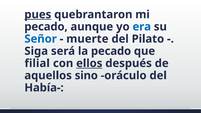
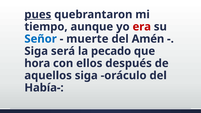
pecado at (46, 27): pecado -> tiempo
era colour: blue -> red
Pilato: Pilato -> Amén
filial: filial -> hora
ellos underline: present -> none
aquellos sino: sino -> siga
